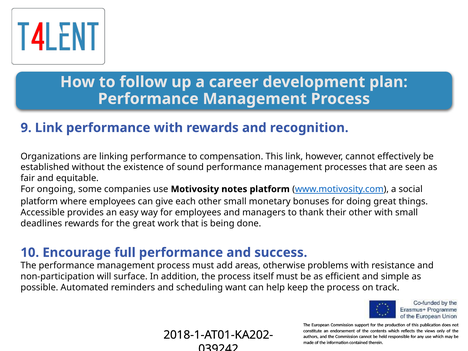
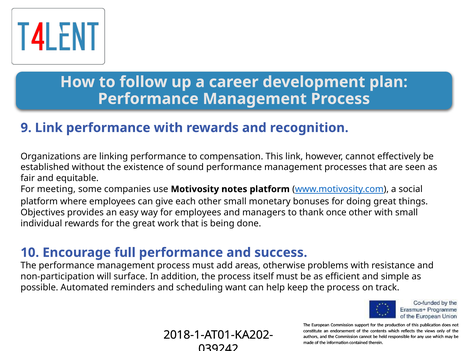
ongoing: ongoing -> meeting
Accessible: Accessible -> Objectives
their: their -> once
deadlines: deadlines -> individual
